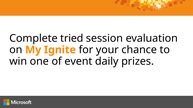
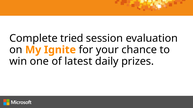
event: event -> latest
